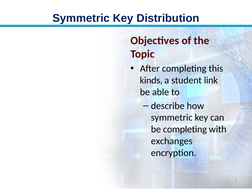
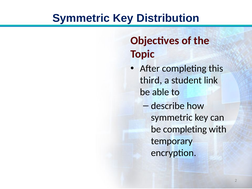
kinds: kinds -> third
exchanges: exchanges -> temporary
